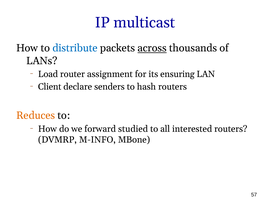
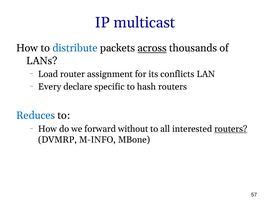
ensuring: ensuring -> conflicts
Client: Client -> Every
senders: senders -> specific
Reduces colour: orange -> blue
studied: studied -> without
routers at (231, 129) underline: none -> present
